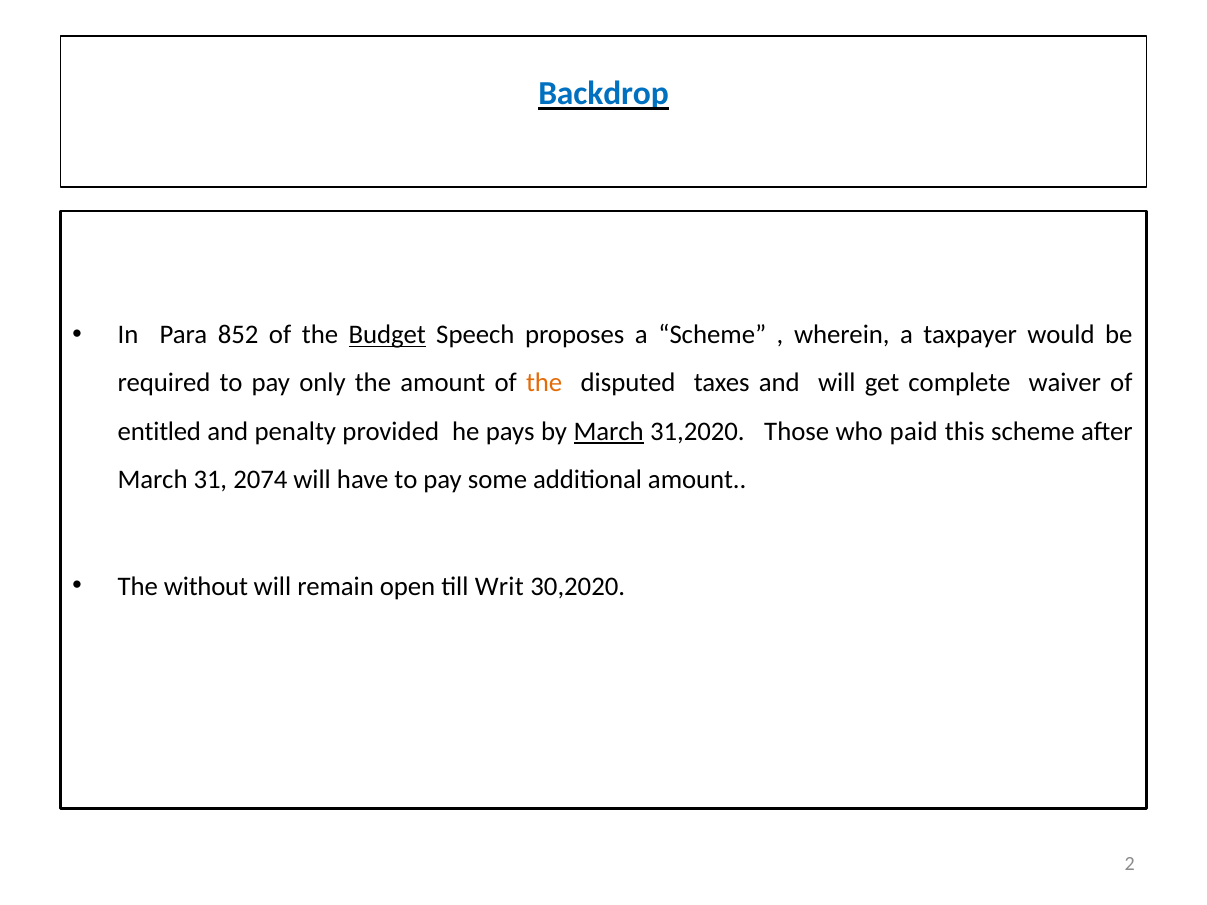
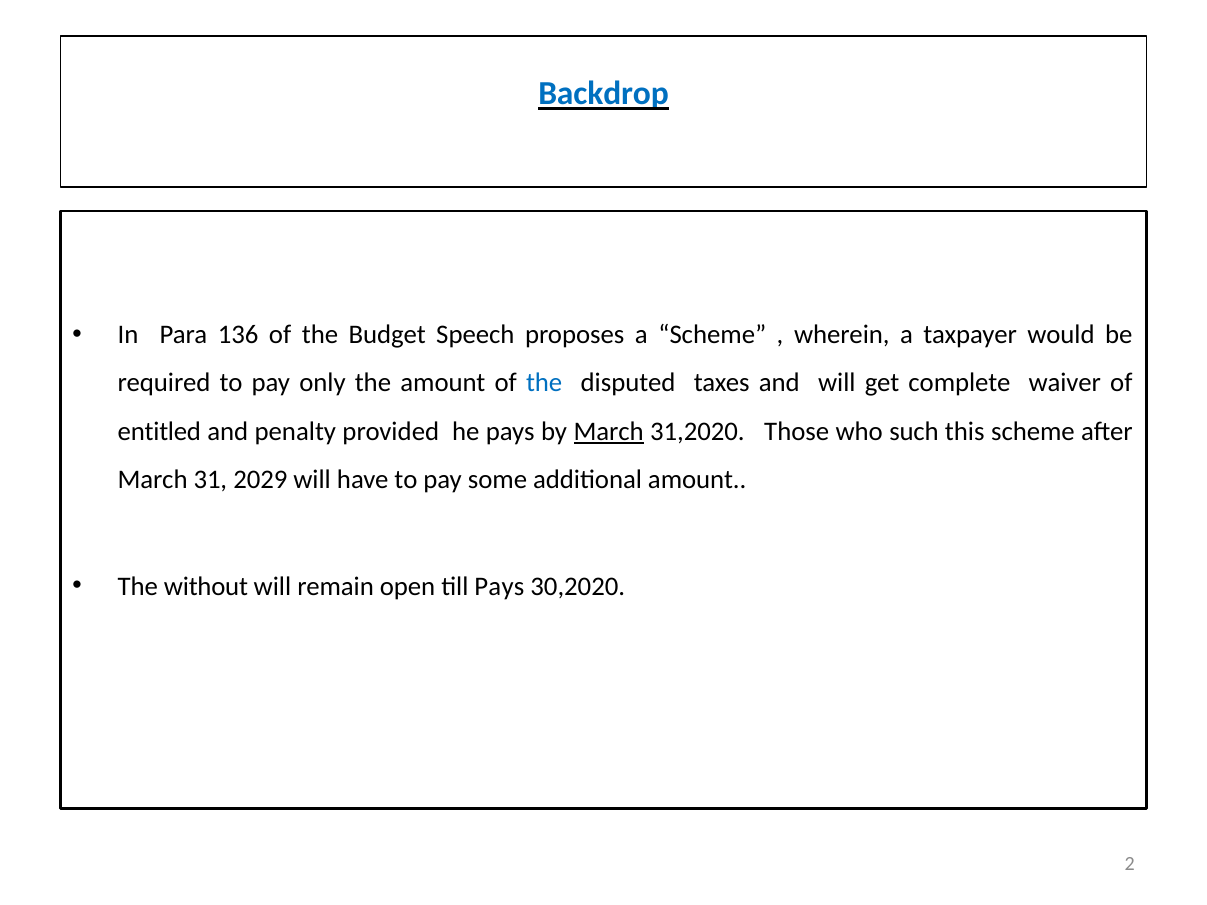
852: 852 -> 136
Budget underline: present -> none
the at (544, 383) colour: orange -> blue
paid: paid -> such
2074: 2074 -> 2029
till Writ: Writ -> Pays
